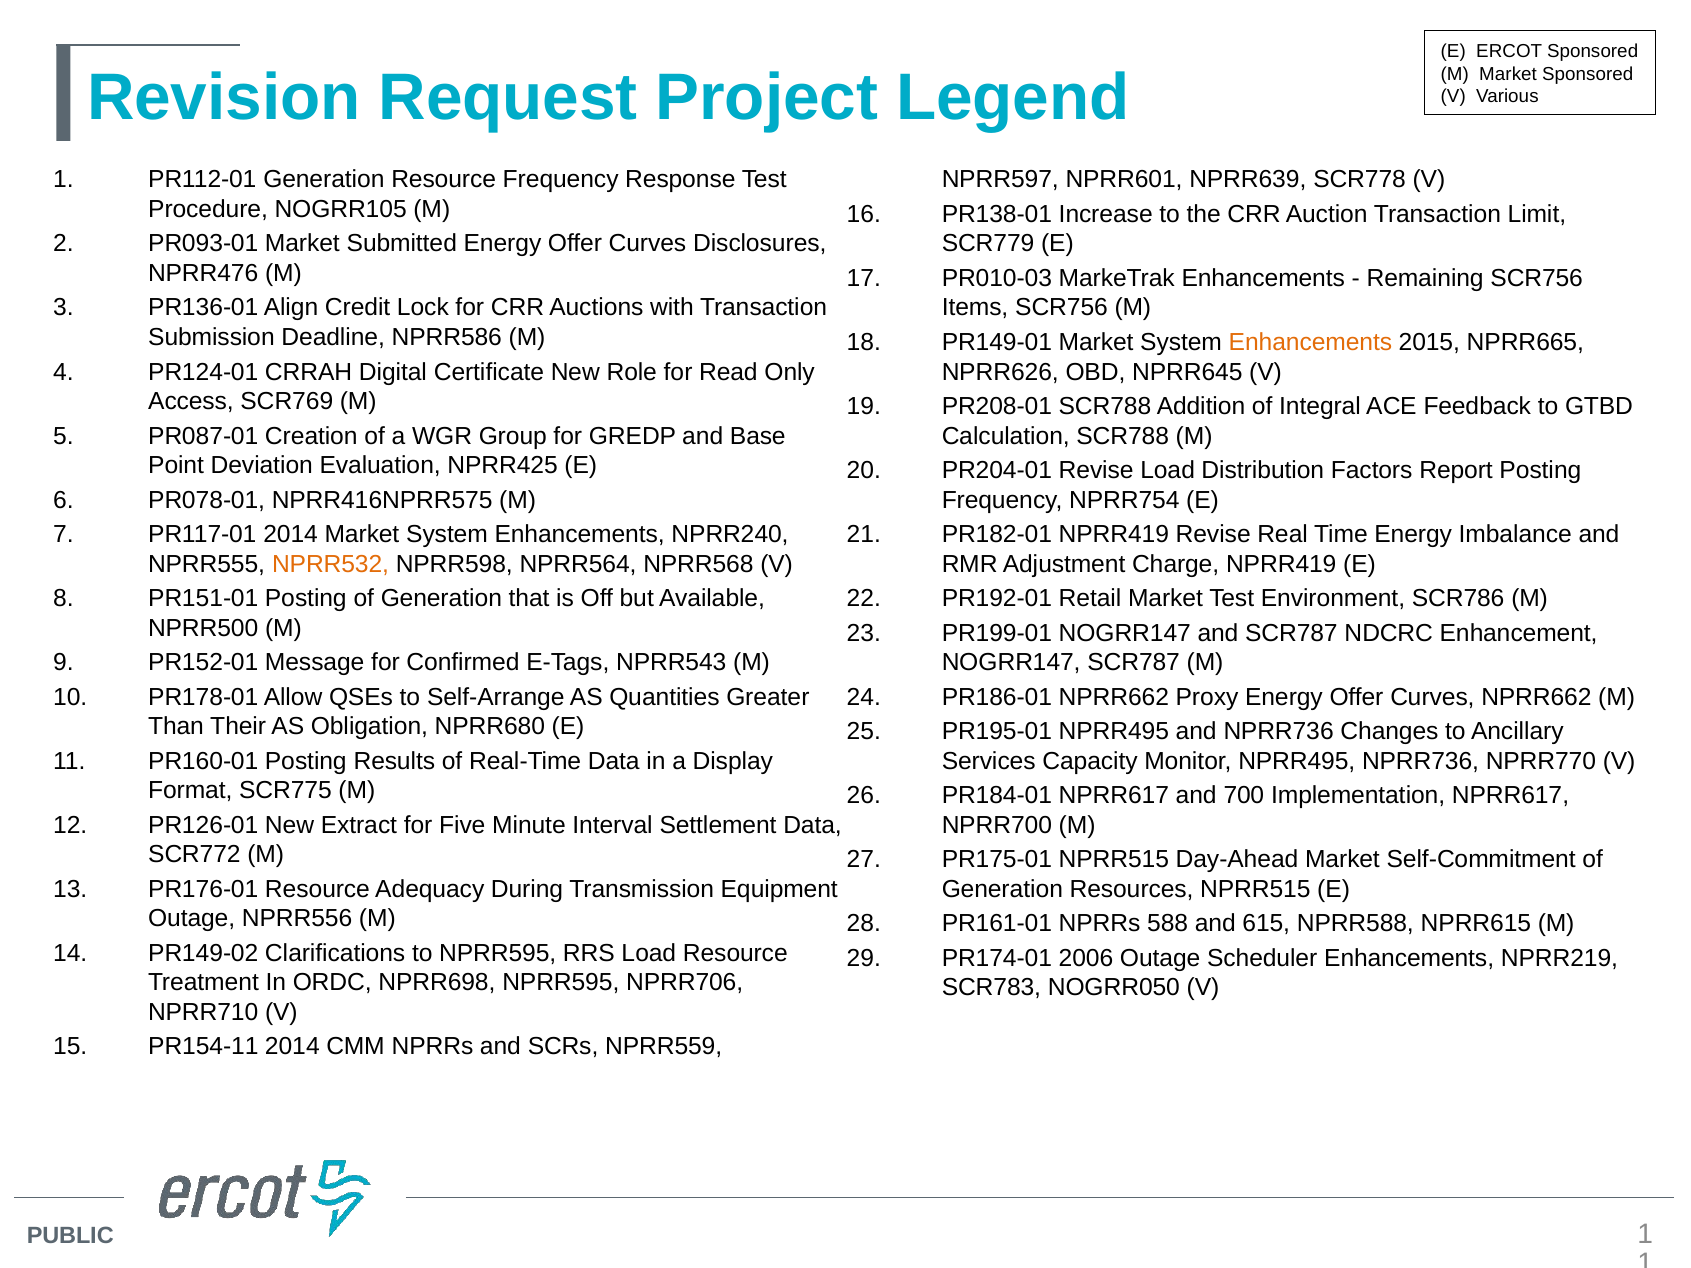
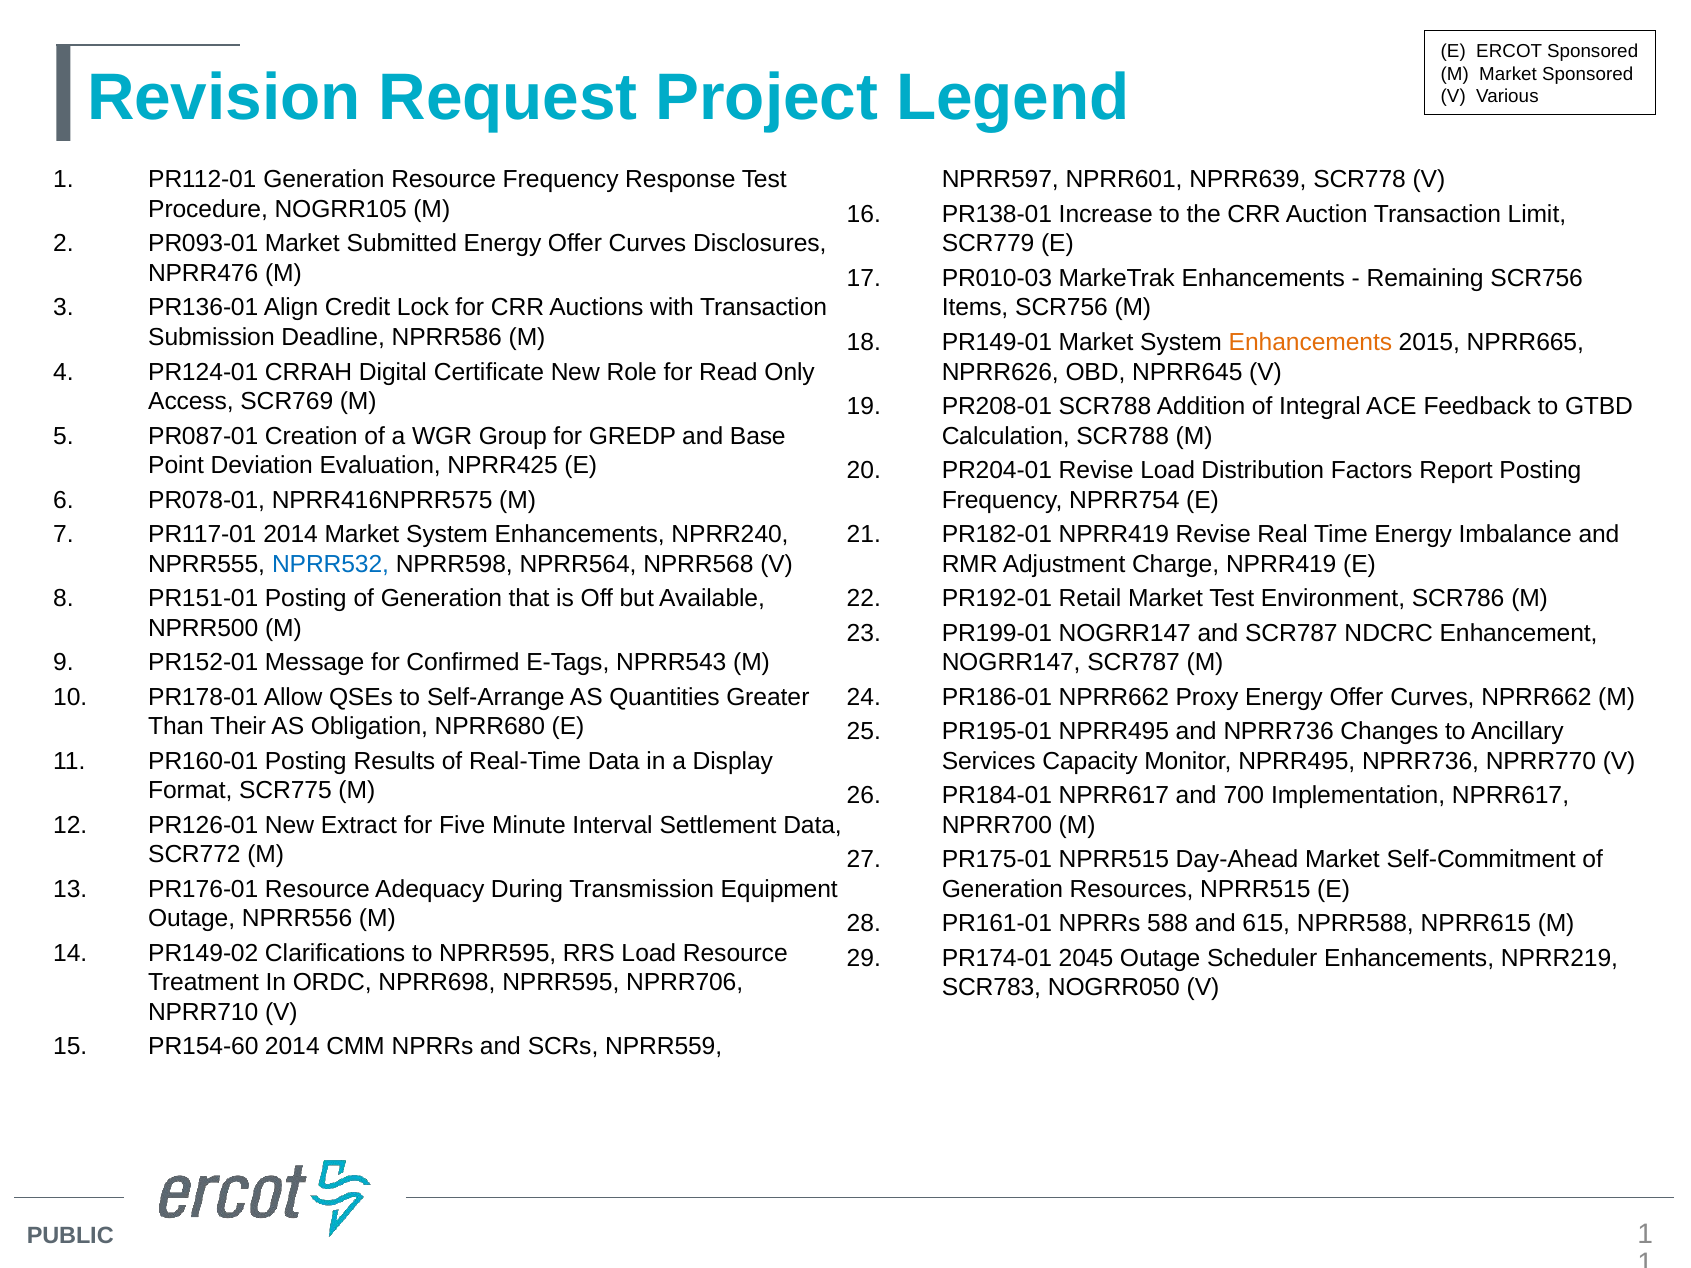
NPRR532 colour: orange -> blue
2006: 2006 -> 2045
PR154-11: PR154-11 -> PR154-60
